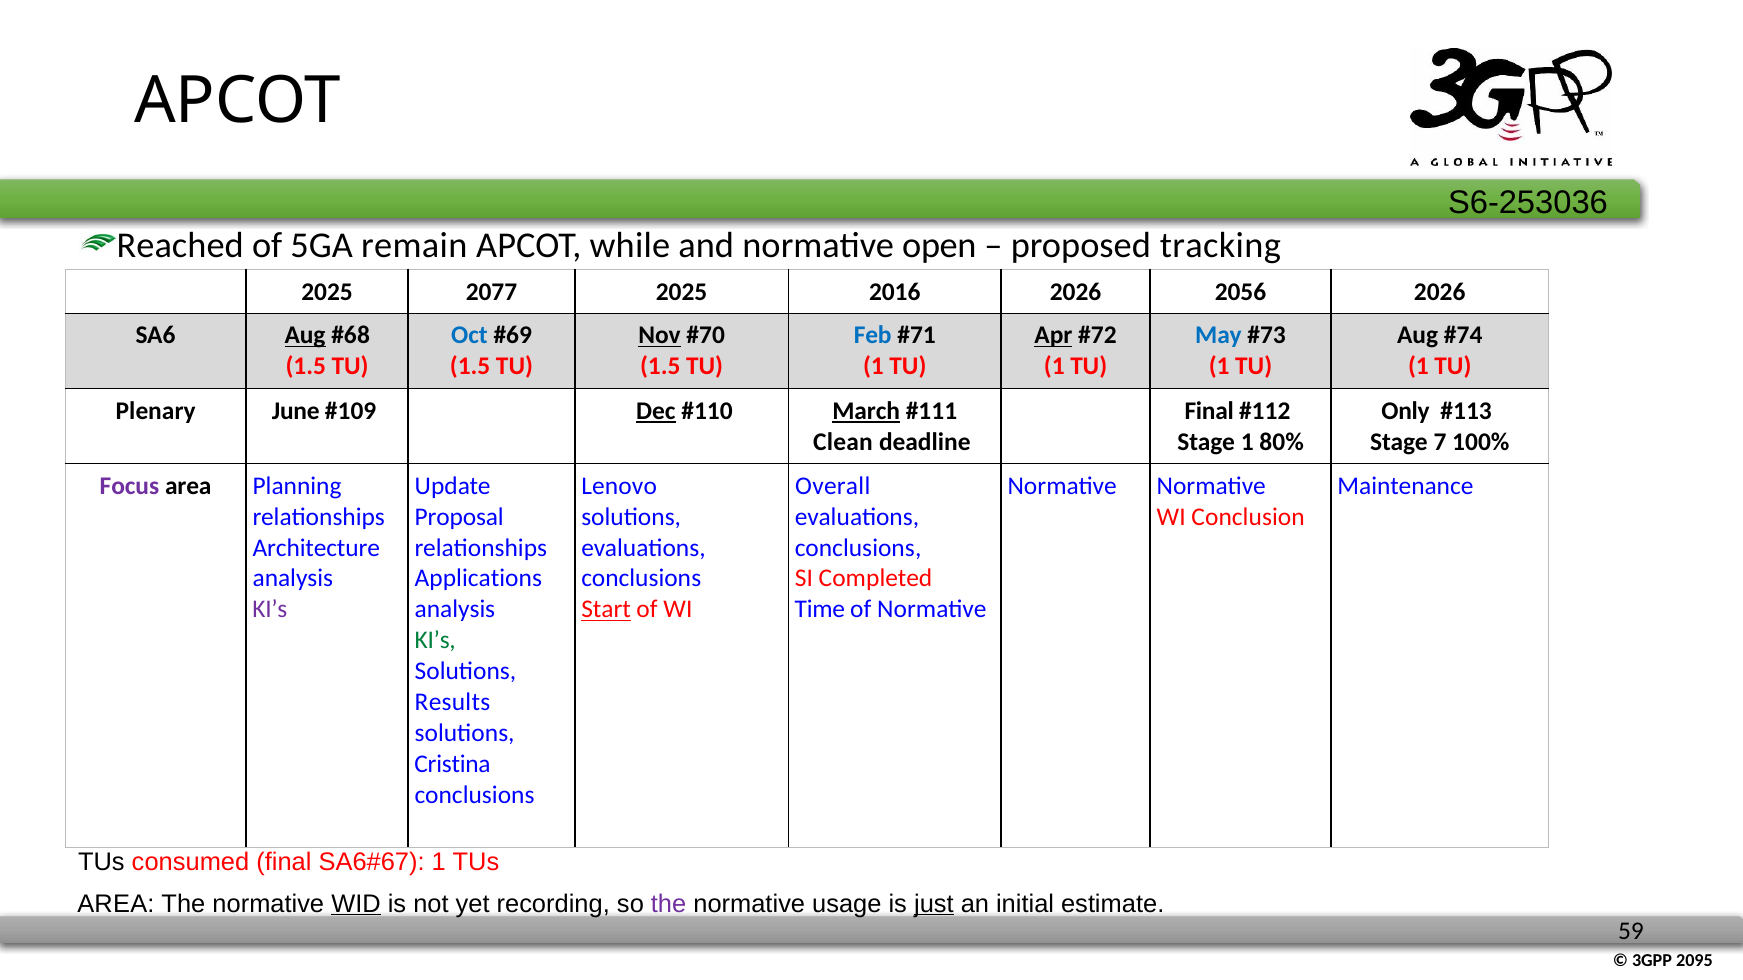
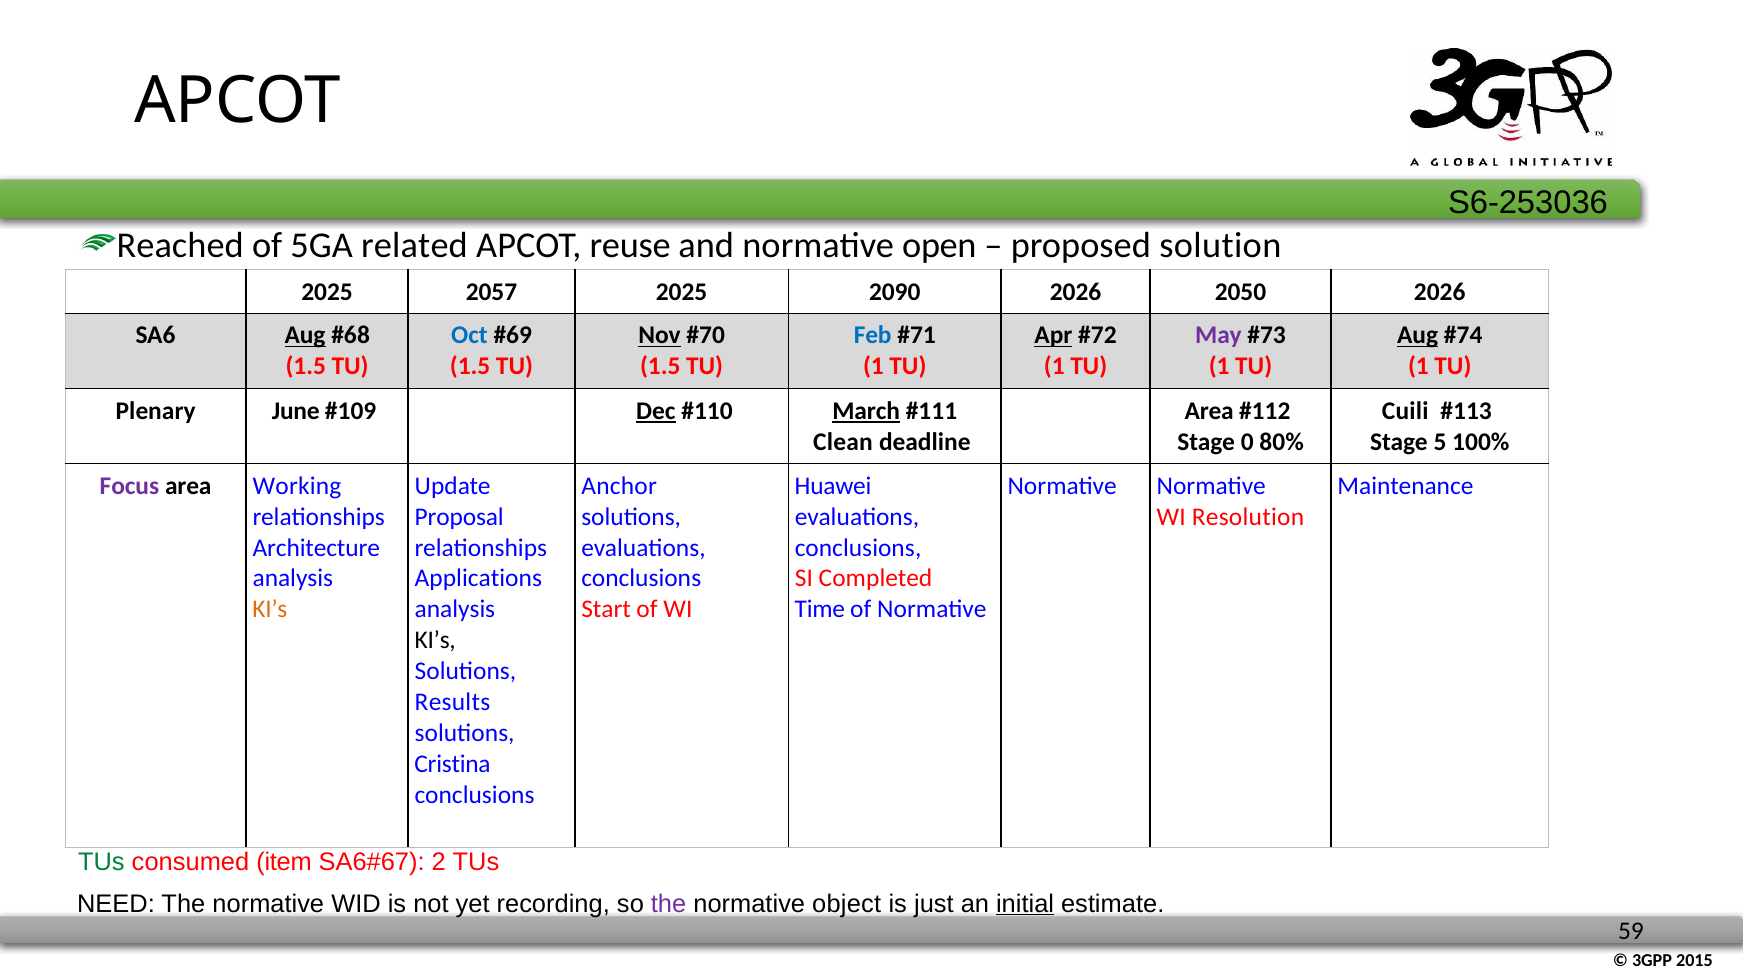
remain: remain -> related
while: while -> reuse
tracking: tracking -> solution
2077: 2077 -> 2057
2016: 2016 -> 2090
2056: 2056 -> 2050
May colour: blue -> purple
Aug at (1418, 336) underline: none -> present
Final at (1209, 411): Final -> Area
Only: Only -> Cuili
Stage 1: 1 -> 0
7: 7 -> 5
Planning: Planning -> Working
Lenovo: Lenovo -> Anchor
Overall: Overall -> Huawei
Conclusion: Conclusion -> Resolution
KI’s at (270, 610) colour: purple -> orange
Start underline: present -> none
KI’s at (435, 641) colour: green -> black
TUs at (101, 863) colour: black -> green
consumed final: final -> item
1 at (439, 863): 1 -> 2
AREA at (116, 904): AREA -> NEED
WID underline: present -> none
usage: usage -> object
just underline: present -> none
initial underline: none -> present
2095: 2095 -> 2015
